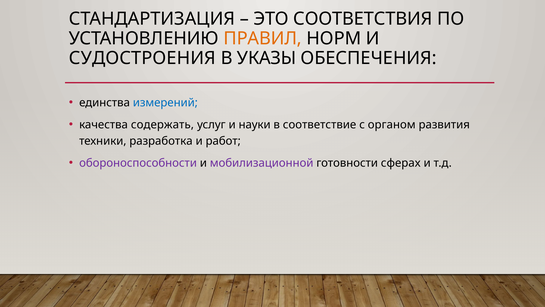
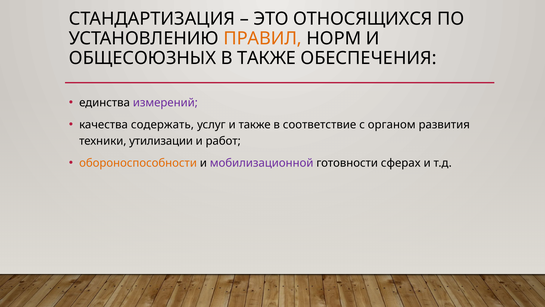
СООТВЕТСТВИЯ: СООТВЕТСТВИЯ -> ОТНОСЯЩИХСЯ
СУДОСТРОЕНИЯ: СУДОСТРОЕНИЯ -> ОБЩЕСОЮЗНЫХ
В УКАЗЫ: УКАЗЫ -> ТАКЖЕ
измерений colour: blue -> purple
и науки: науки -> также
разработка: разработка -> утилизации
обороноспособности colour: purple -> orange
